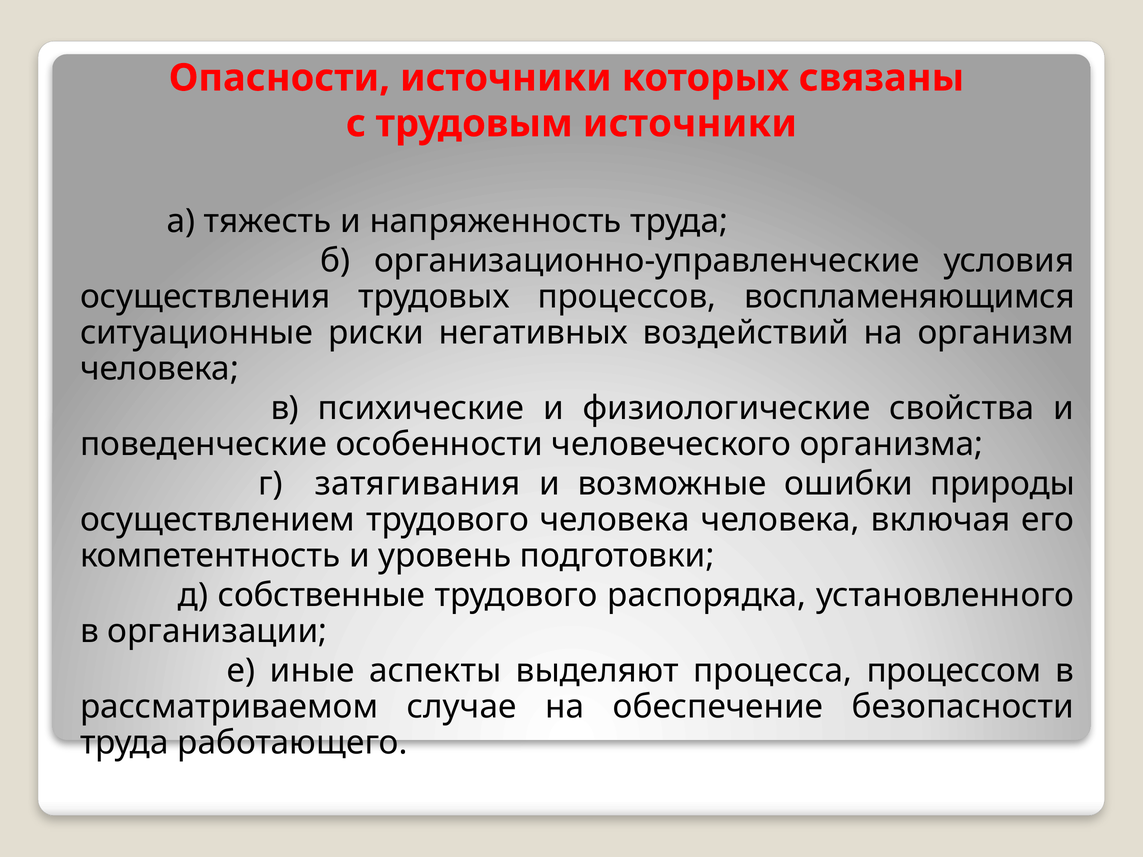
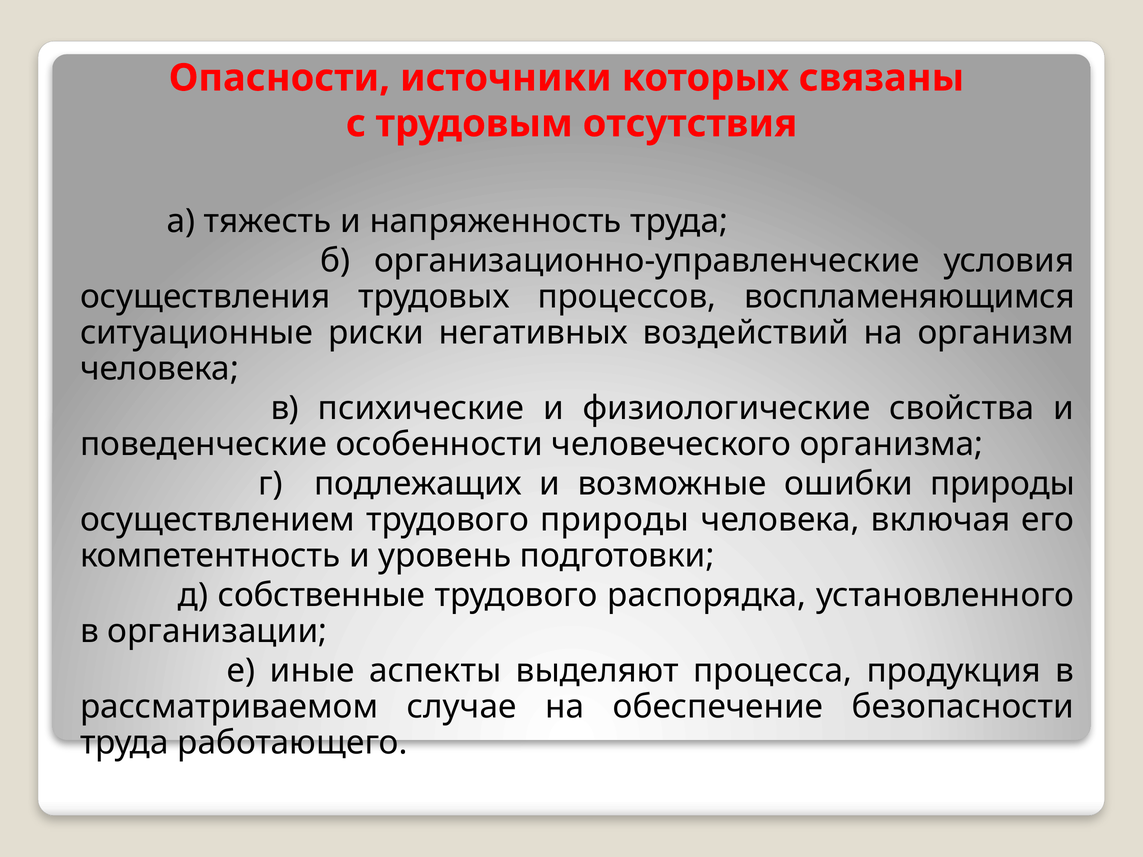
трудовым источники: источники -> отсутствия
затягивания: затягивания -> подлежащих
трудового человека: человека -> природы
процессом: процессом -> продукция
